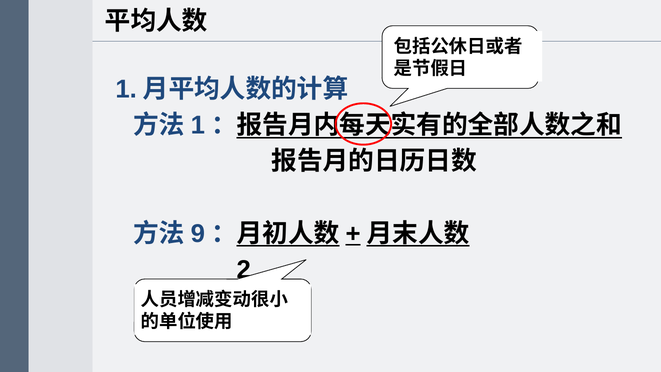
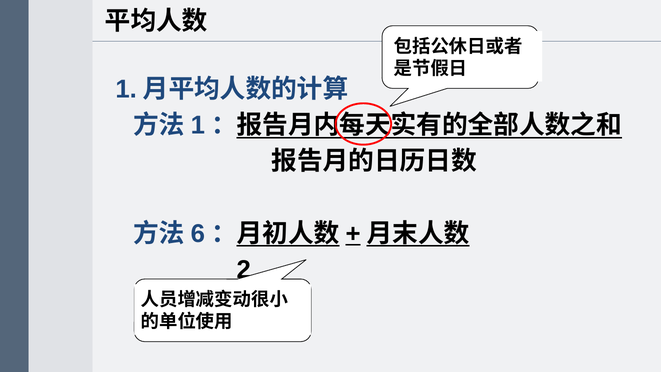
9: 9 -> 6
